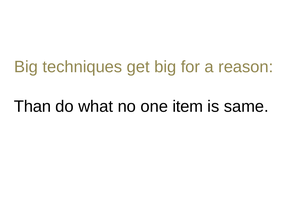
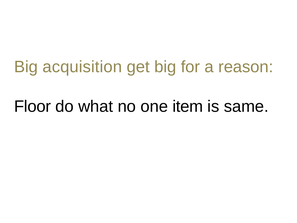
techniques: techniques -> acquisition
Than: Than -> Floor
